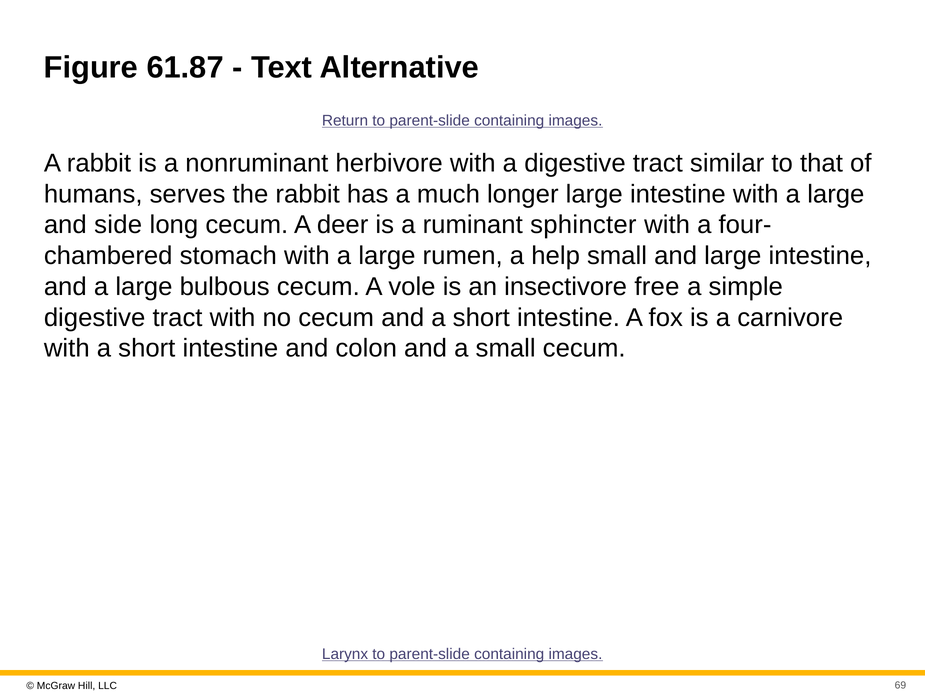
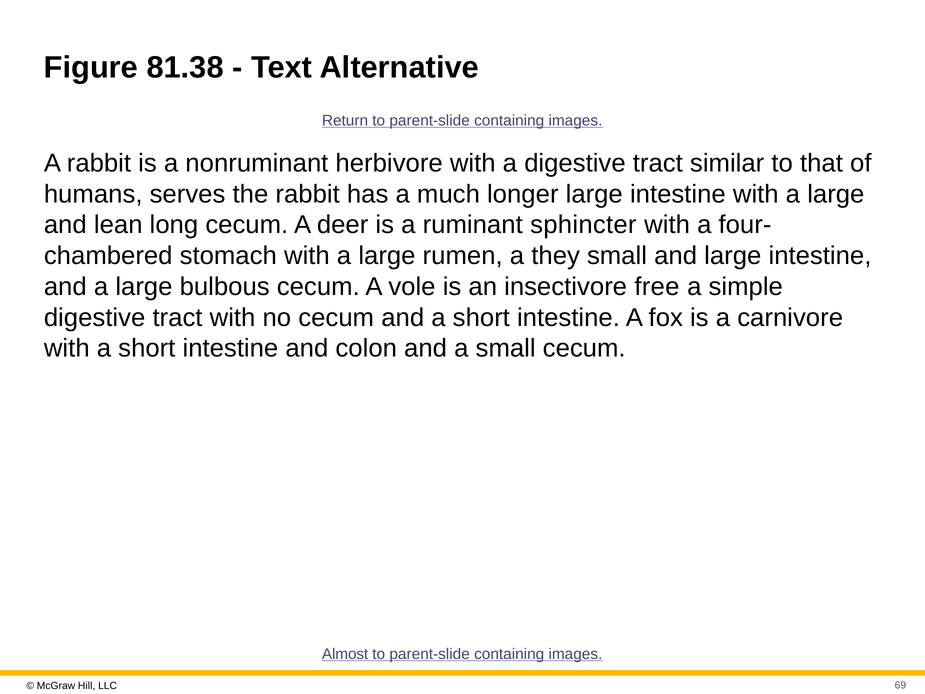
61.87: 61.87 -> 81.38
side: side -> lean
help: help -> they
Larynx: Larynx -> Almost
